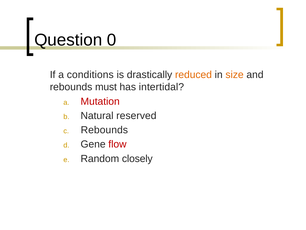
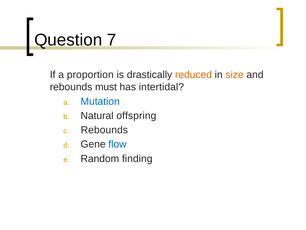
0: 0 -> 7
conditions: conditions -> proportion
Mutation colour: red -> blue
reserved: reserved -> offspring
flow colour: red -> blue
closely: closely -> finding
